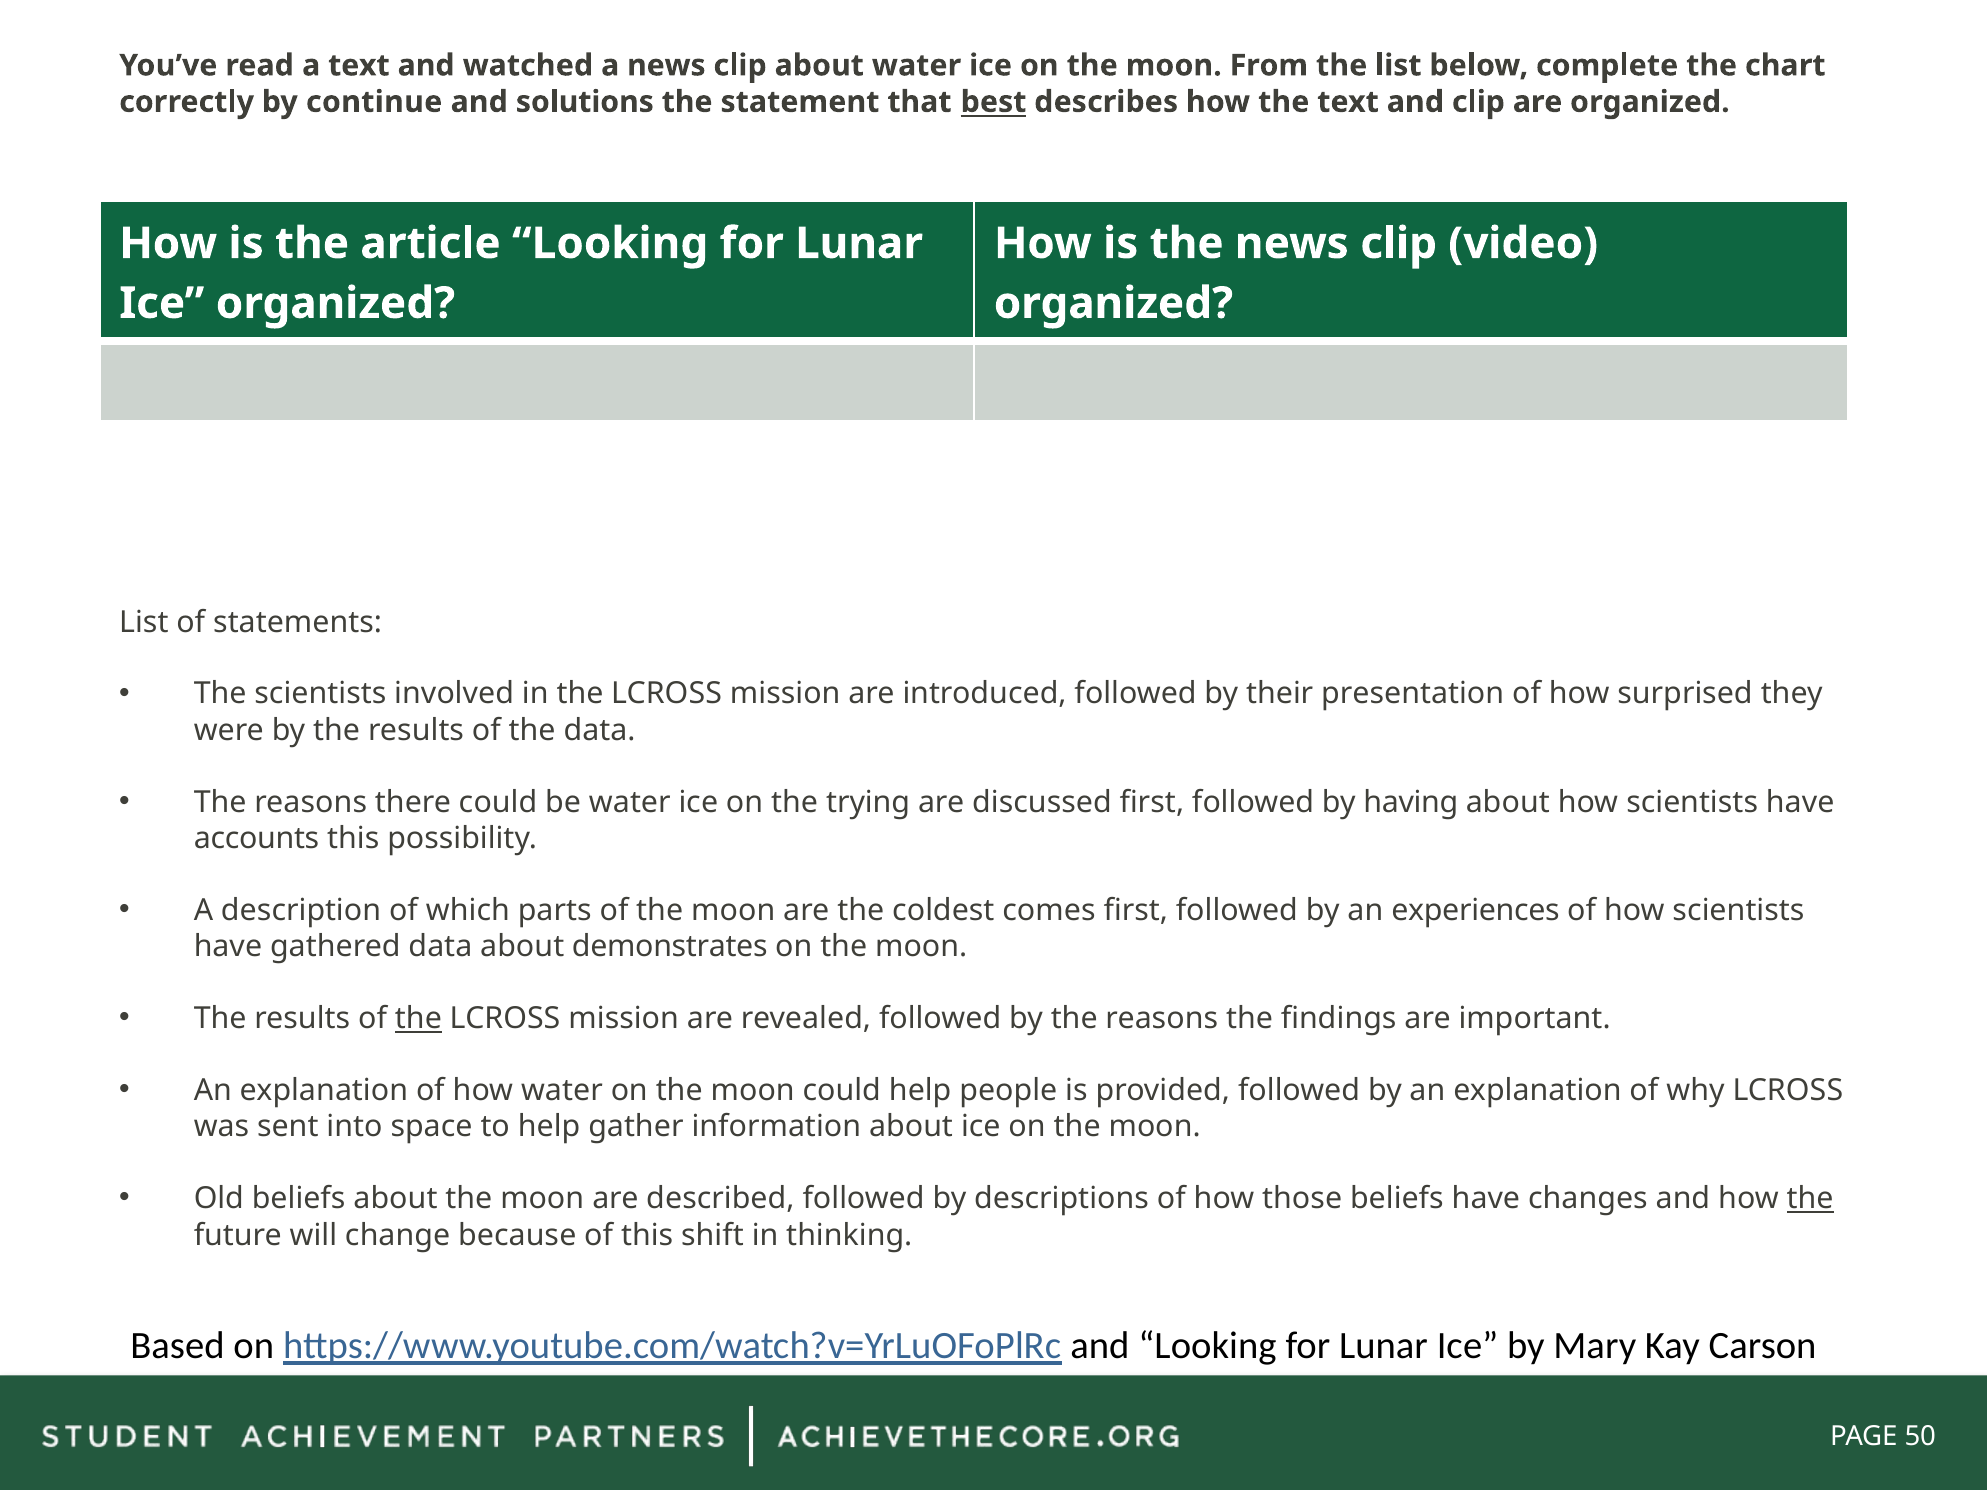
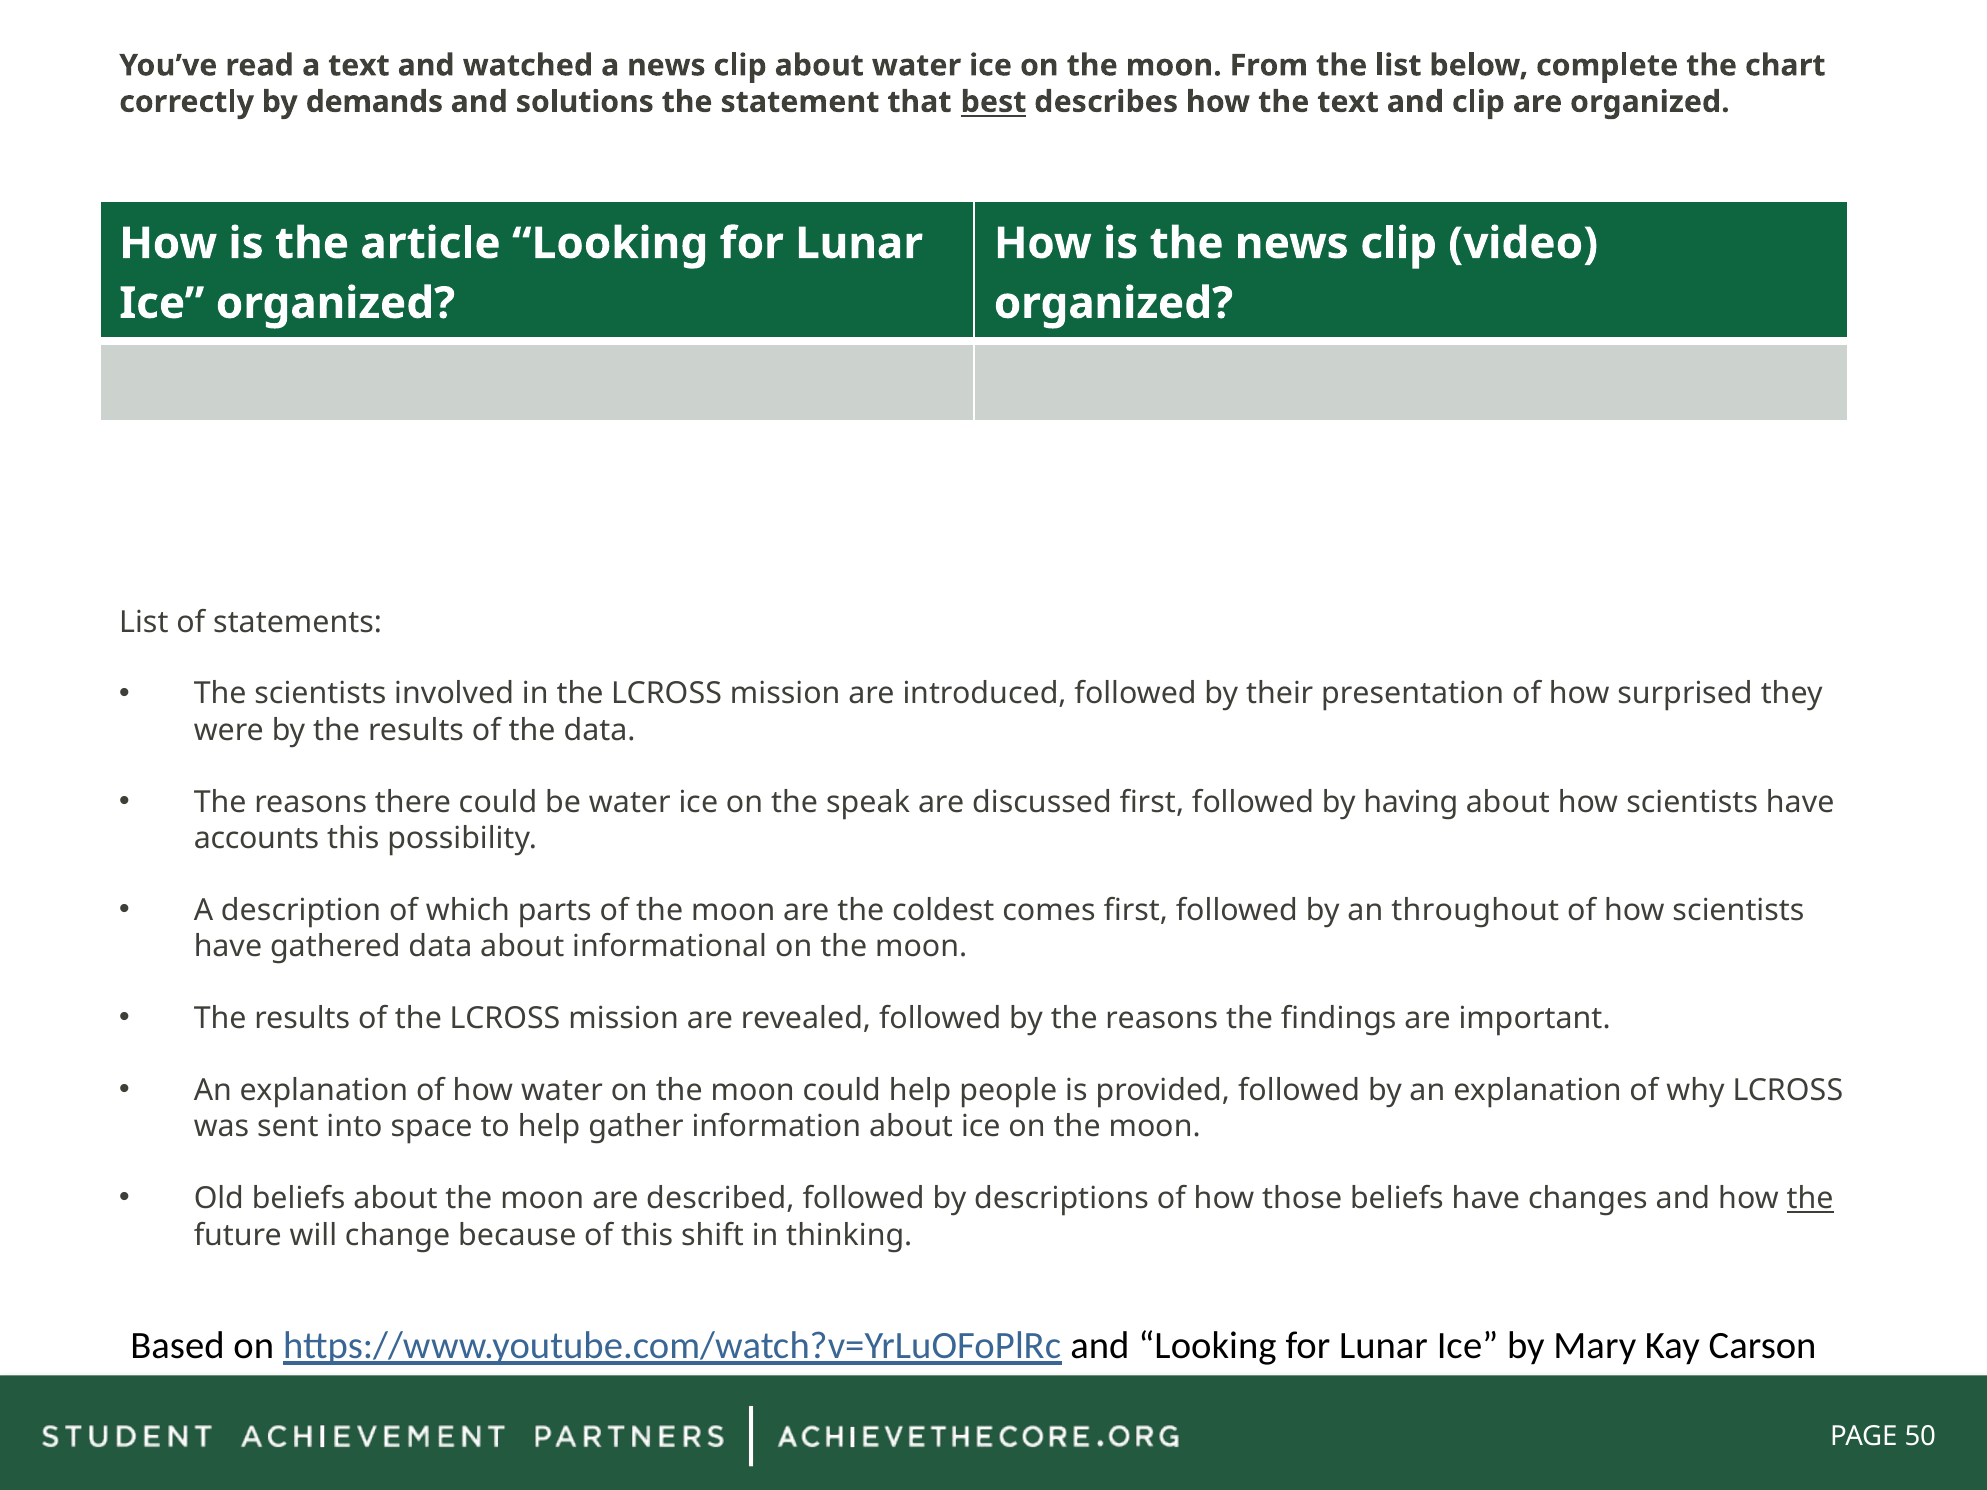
continue: continue -> demands
trying: trying -> speak
experiences: experiences -> throughout
demonstrates: demonstrates -> informational
the at (418, 1019) underline: present -> none
